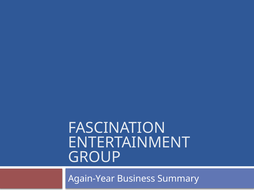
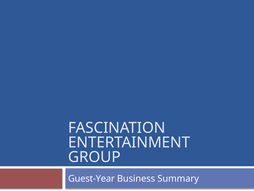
Again-Year: Again-Year -> Guest-Year
